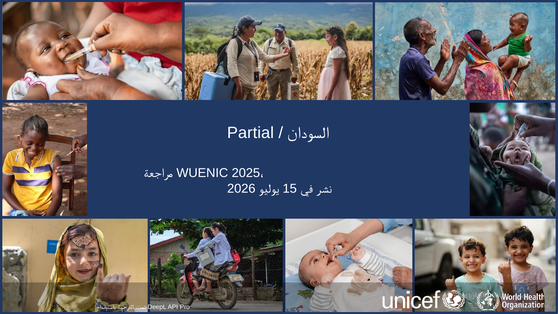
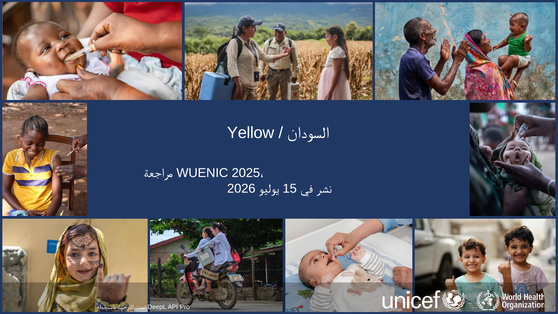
Partial: Partial -> Yellow
